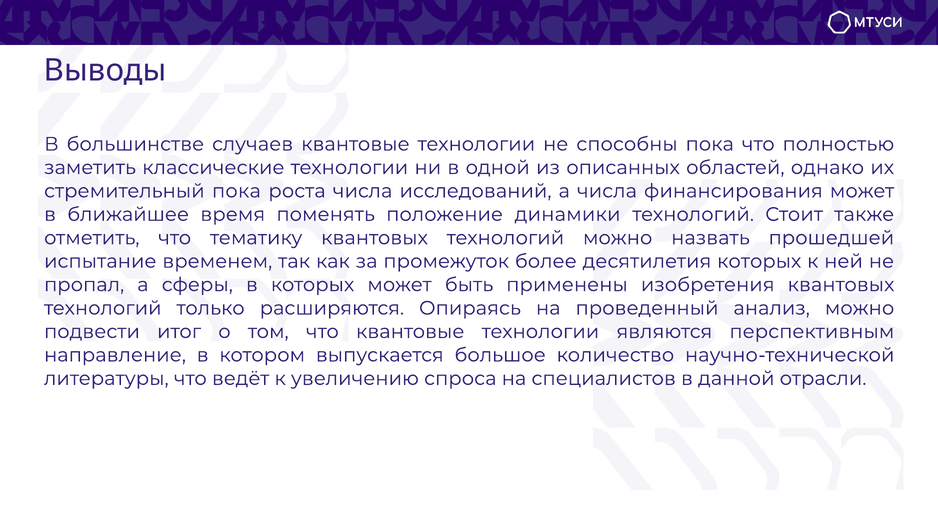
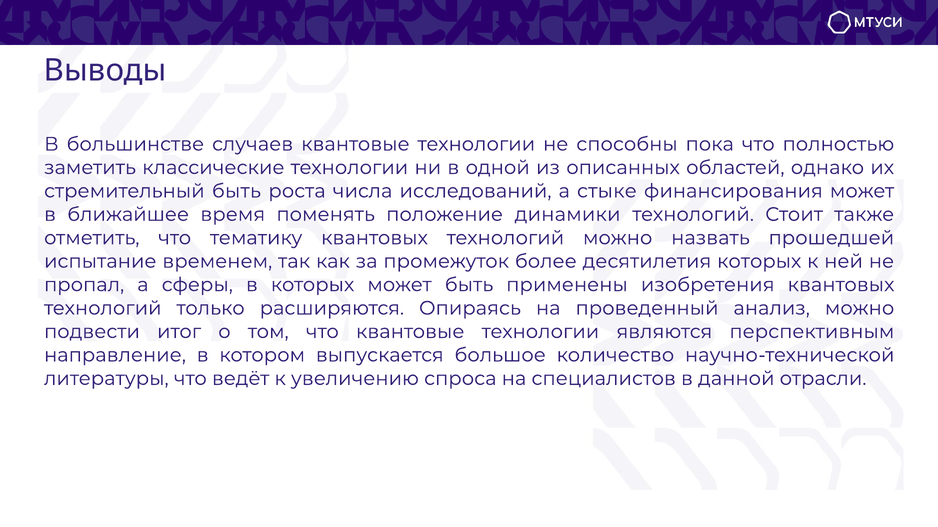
стремительный пока: пока -> быть
а числа: числа -> стыке
